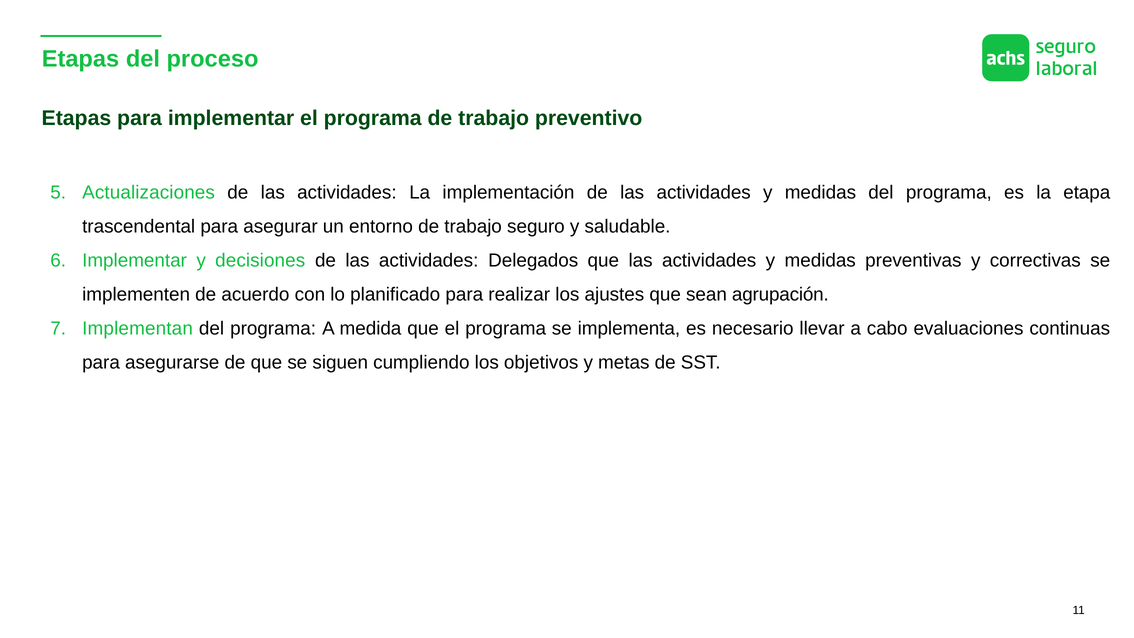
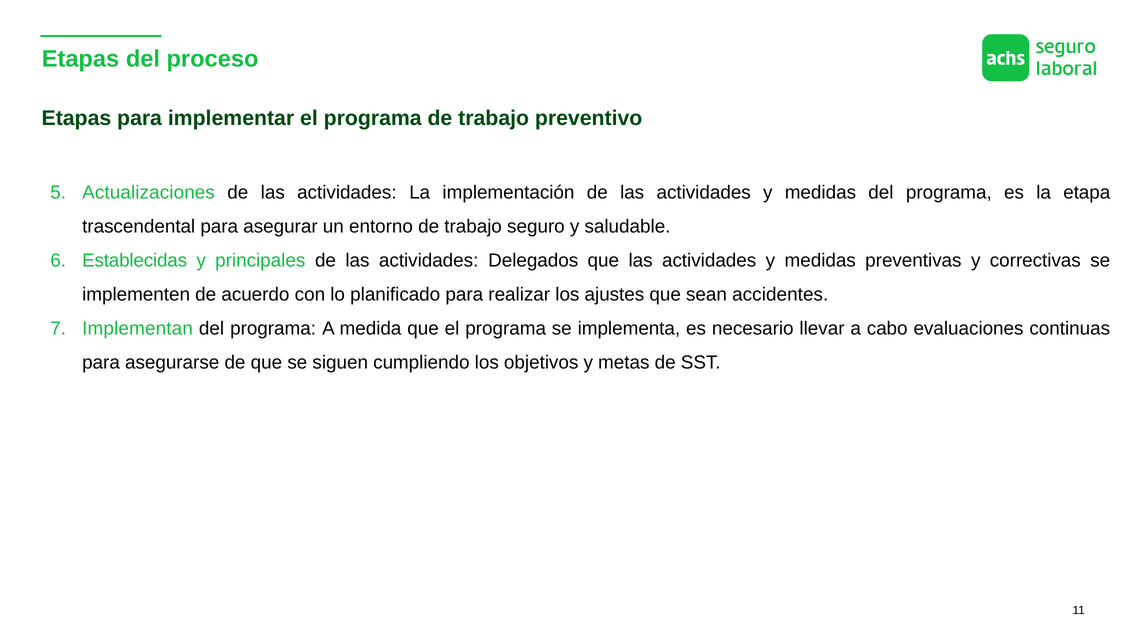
Implementar at (135, 261): Implementar -> Establecidas
decisiones: decisiones -> principales
agrupación: agrupación -> accidentes
